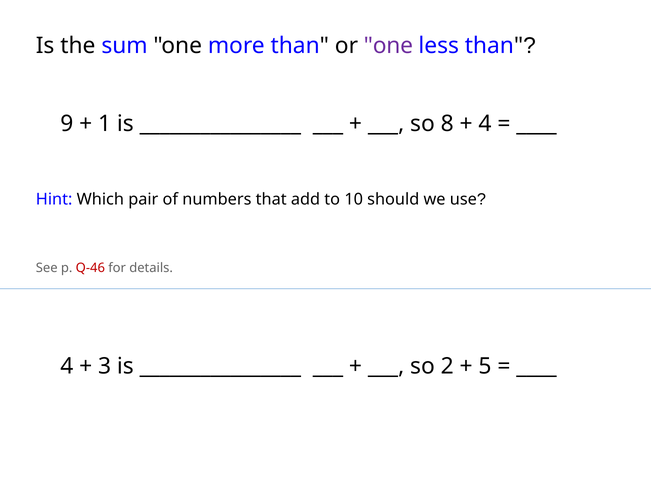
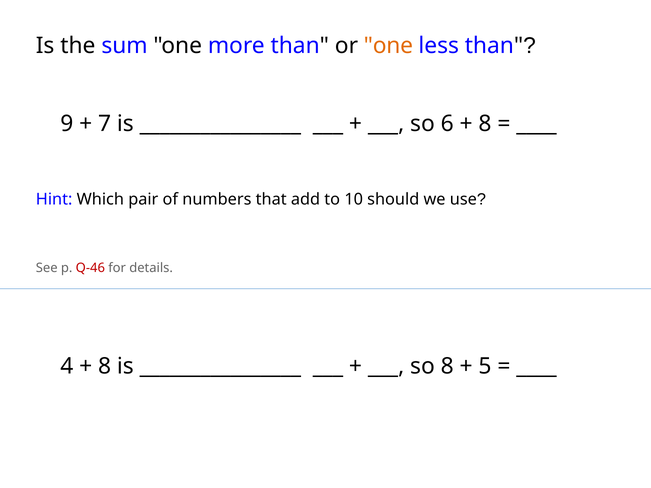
one at (388, 46) colour: purple -> orange
1: 1 -> 7
8: 8 -> 6
4 at (485, 124): 4 -> 8
3 at (105, 366): 3 -> 8
so 2: 2 -> 8
